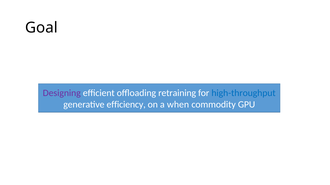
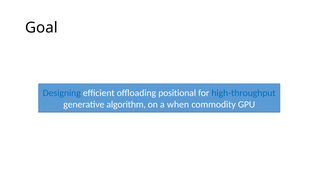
Designing colour: purple -> blue
retraining: retraining -> positional
efficiency: efficiency -> algorithm
